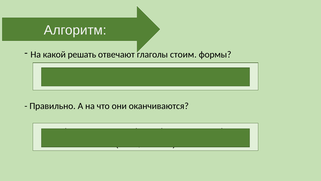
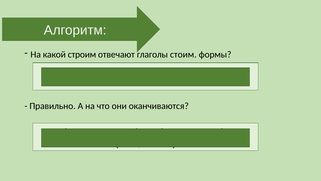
какой решать: решать -> строим
